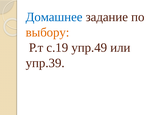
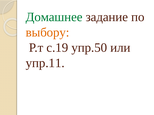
Домашнее colour: blue -> green
упр.49: упр.49 -> упр.50
упр.39: упр.39 -> упр.11
